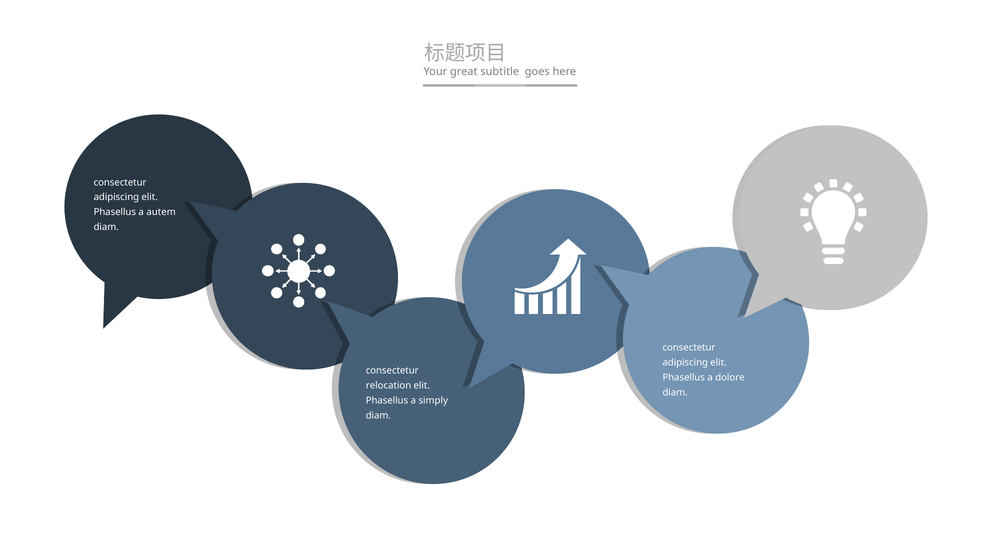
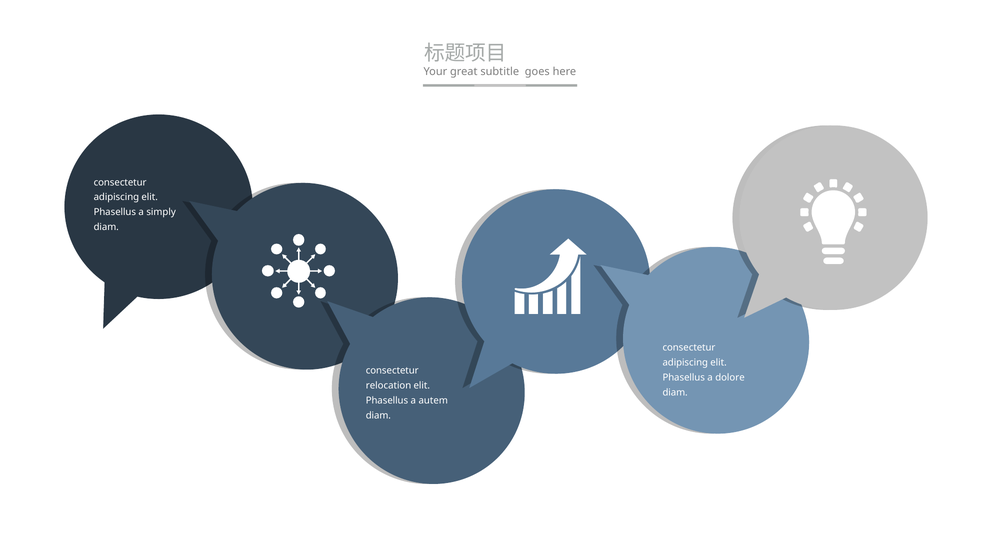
autem: autem -> simply
simply: simply -> autem
